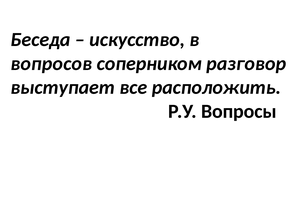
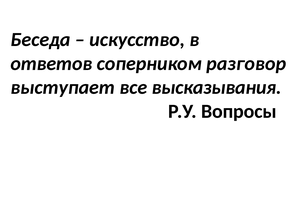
вопросов: вопросов -> ответов
расположить: расположить -> высказывания
